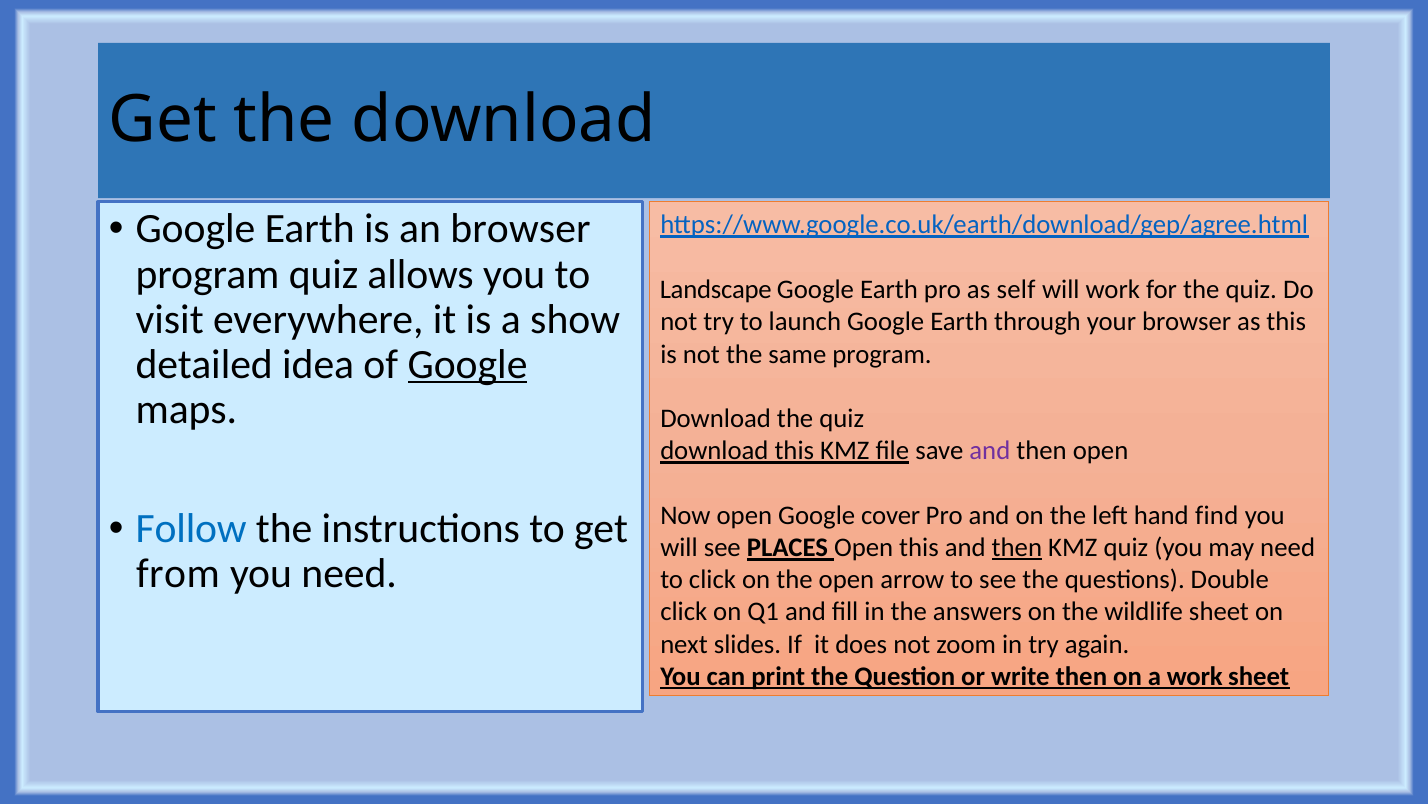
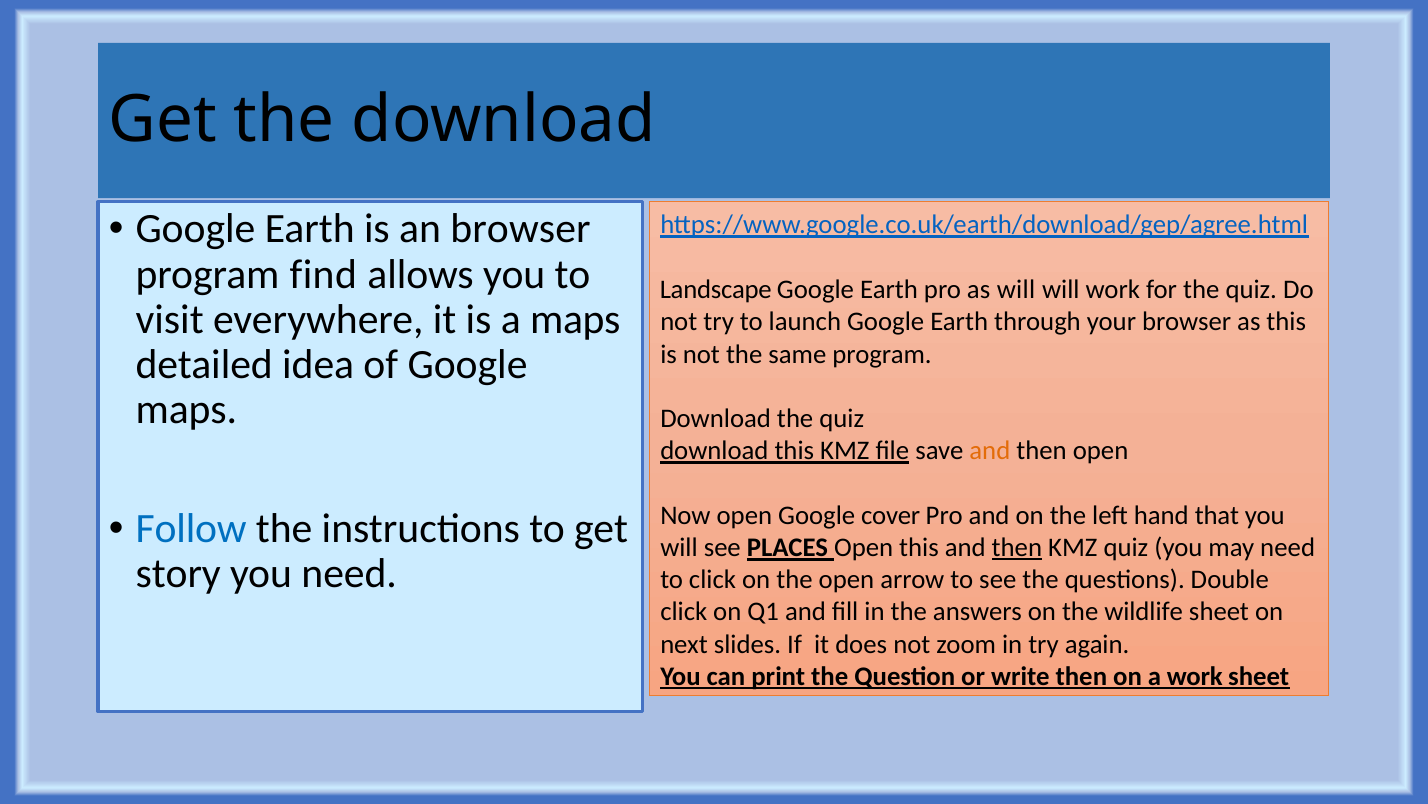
program quiz: quiz -> find
as self: self -> will
a show: show -> maps
Google at (468, 364) underline: present -> none
and at (990, 450) colour: purple -> orange
find: find -> that
from: from -> story
